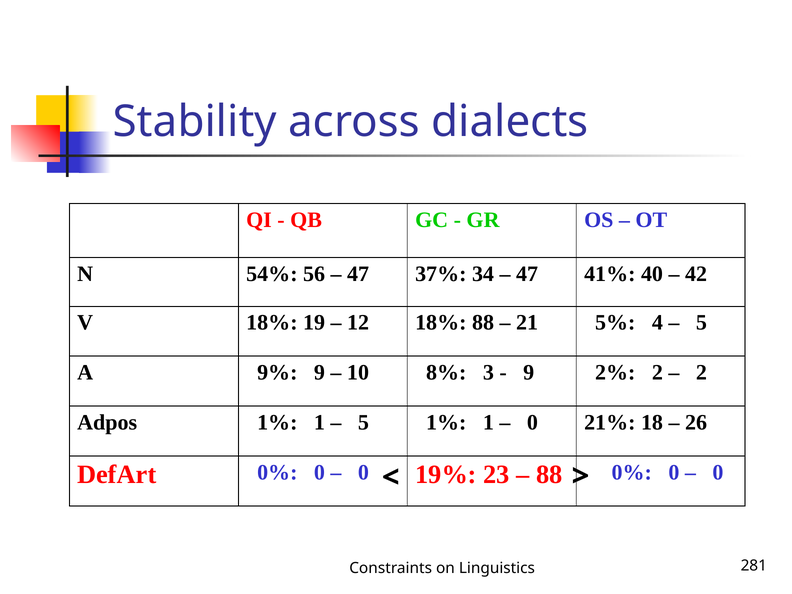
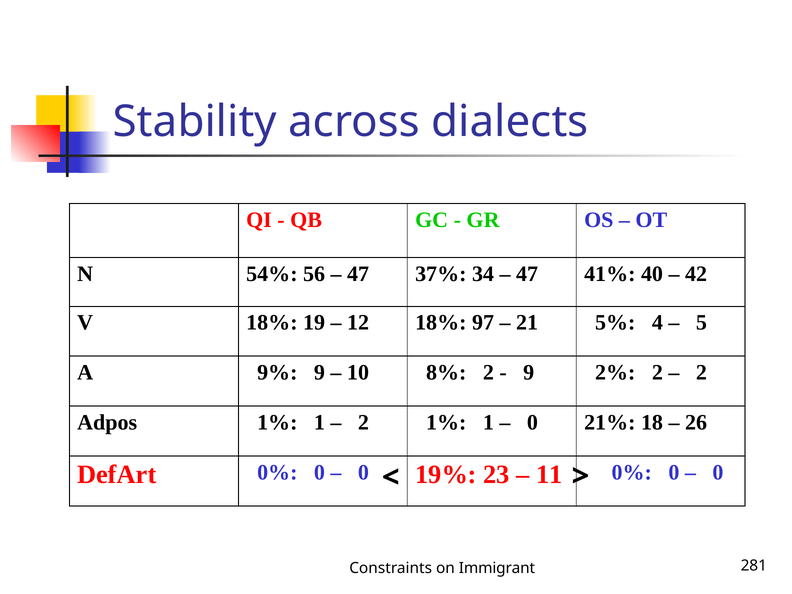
18% 88: 88 -> 97
8% 3: 3 -> 2
5 at (364, 422): 5 -> 2
88 at (549, 475): 88 -> 11
Linguistics: Linguistics -> Immigrant
